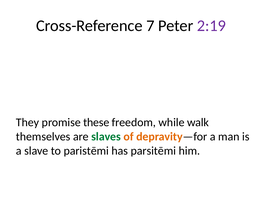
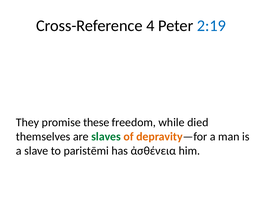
7: 7 -> 4
2:19 colour: purple -> blue
walk: walk -> died
parsitēmi: parsitēmi -> ἀσθένεια
